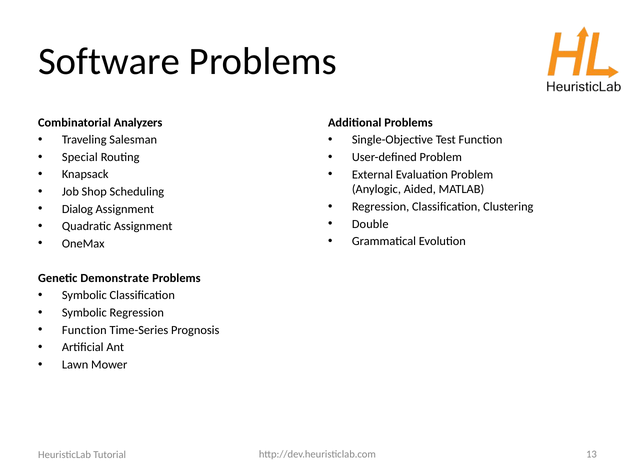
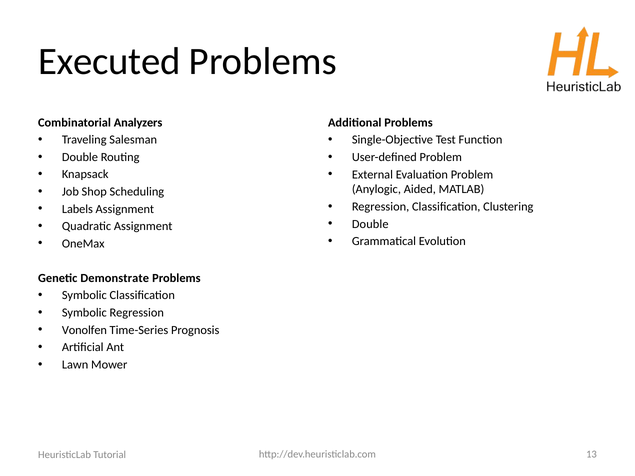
Software: Software -> Executed
Special at (80, 157): Special -> Double
Dialog: Dialog -> Labels
Function at (84, 330): Function -> Vonolfen
